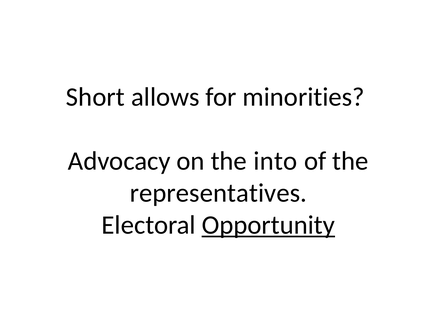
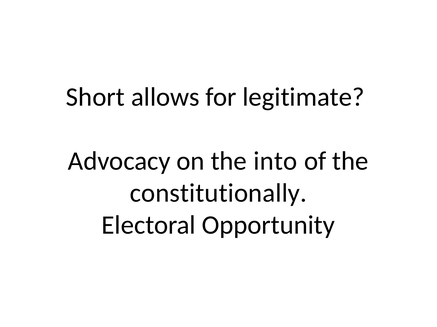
minorities: minorities -> legitimate
representatives: representatives -> constitutionally
Opportunity underline: present -> none
